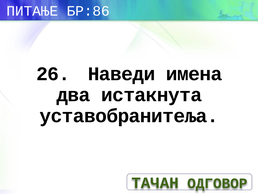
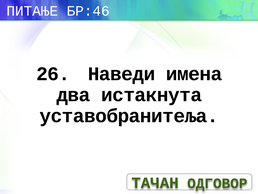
БР:86: БР:86 -> БР:46
